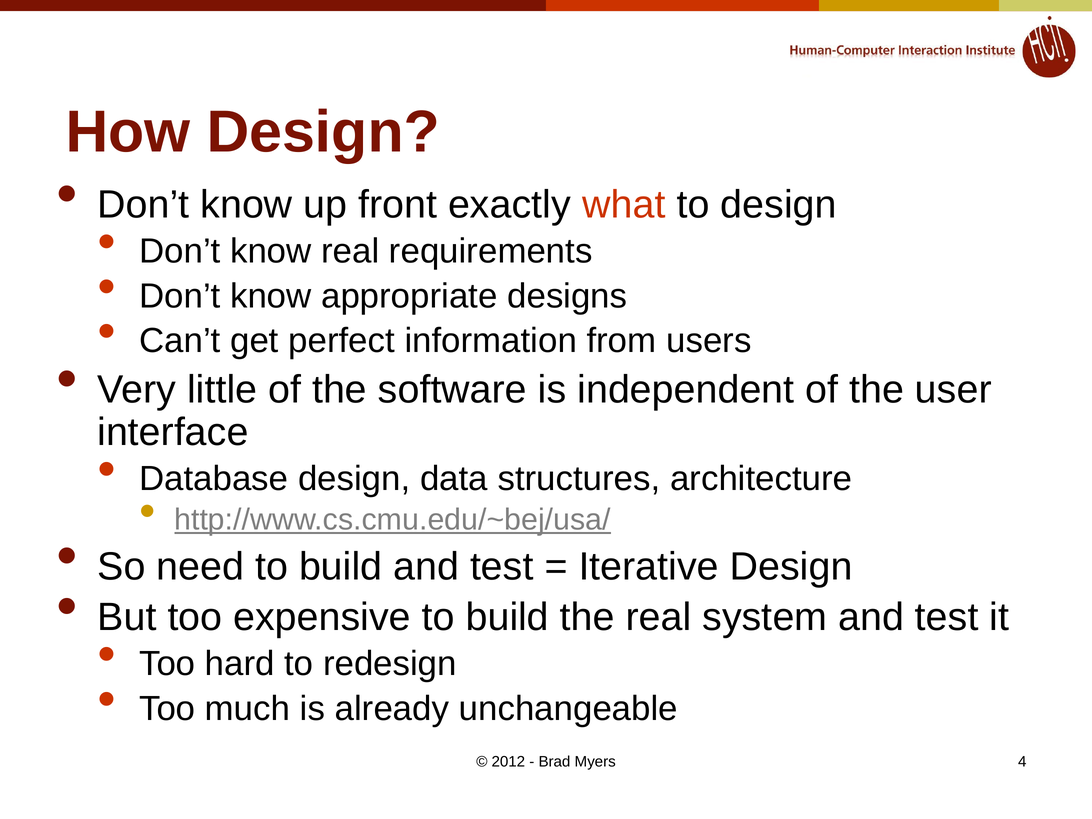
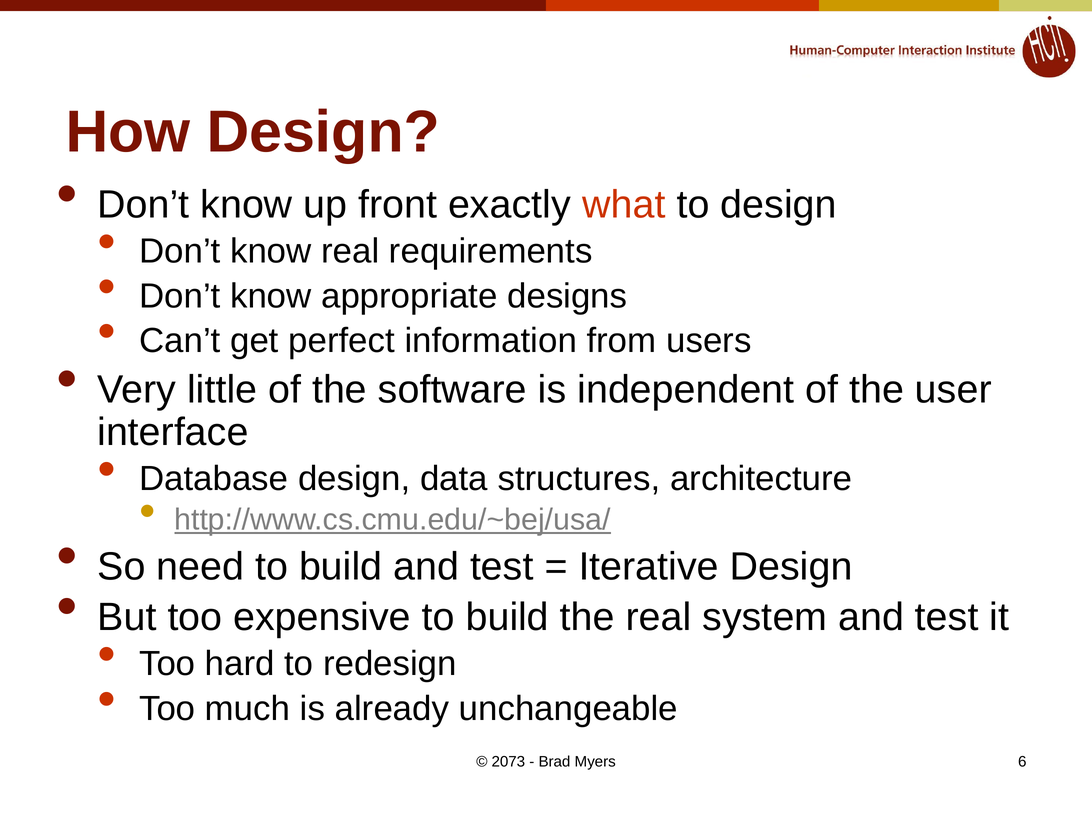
2012: 2012 -> 2073
4: 4 -> 6
